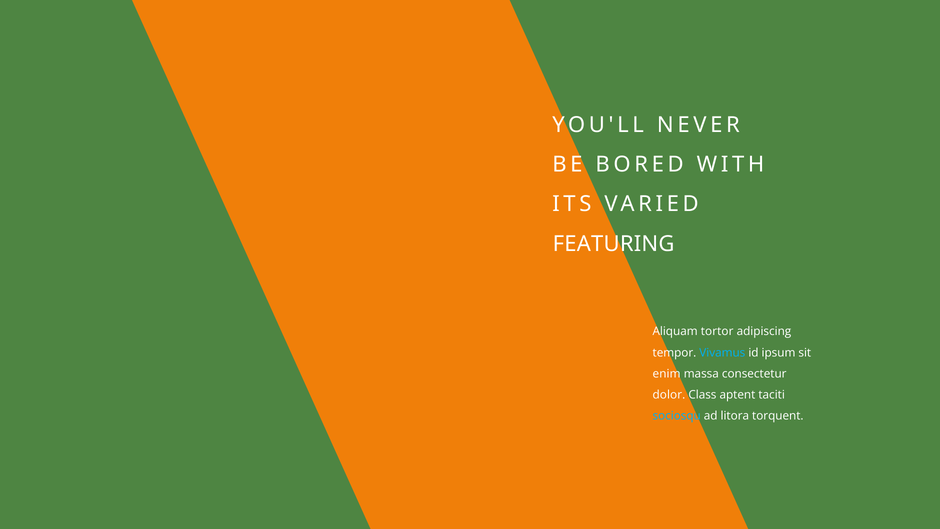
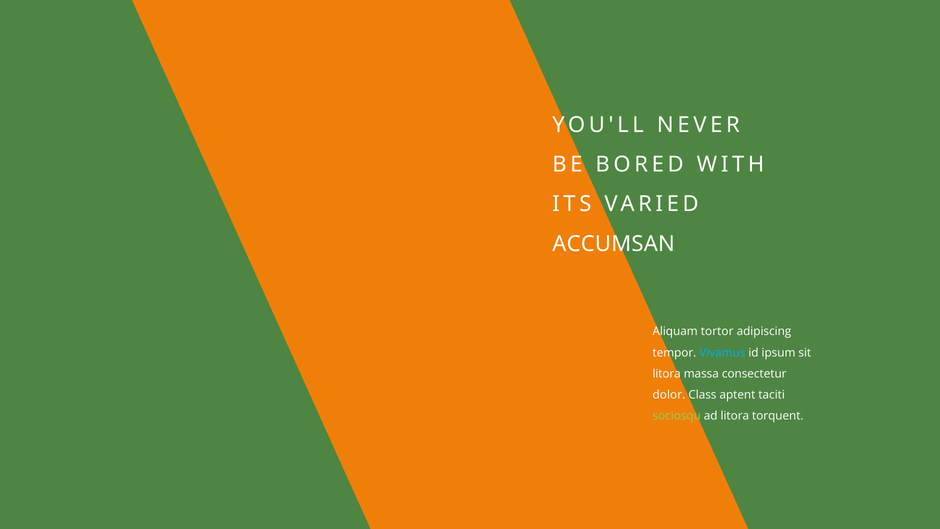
FEATURING: FEATURING -> ACCUMSAN
enim at (667, 374): enim -> litora
sociosqu colour: light blue -> light green
